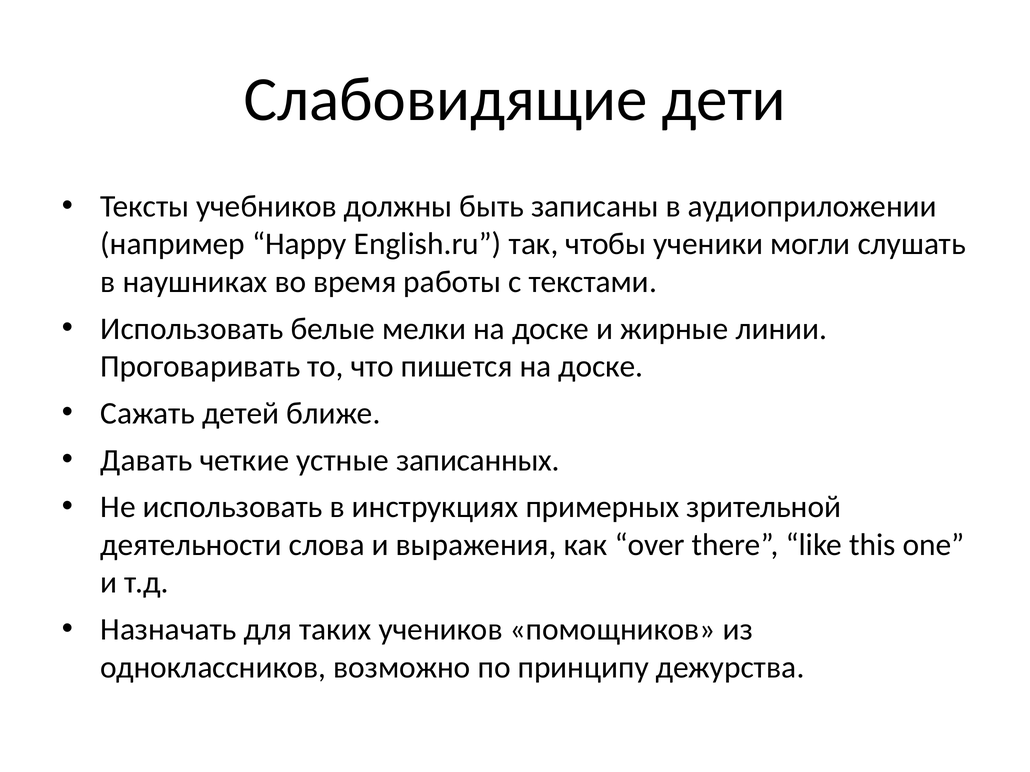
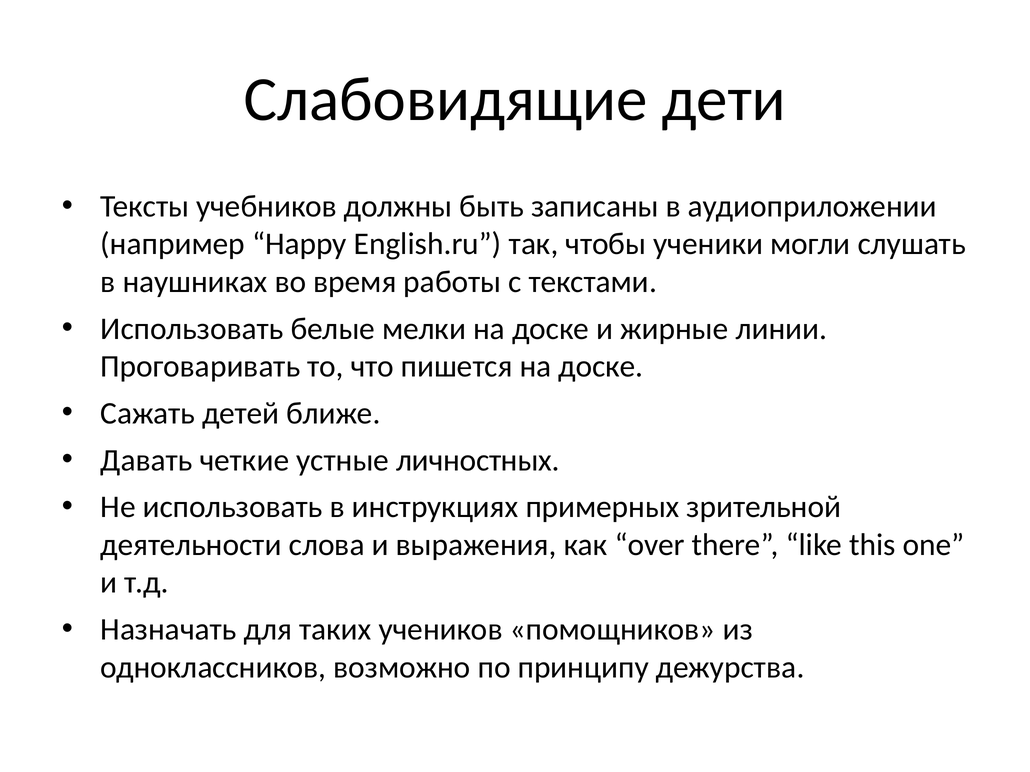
записанных: записанных -> личностных
